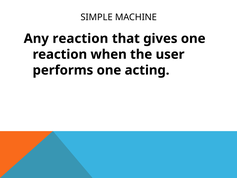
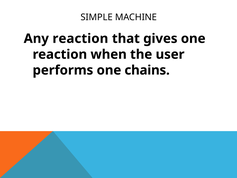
acting: acting -> chains
